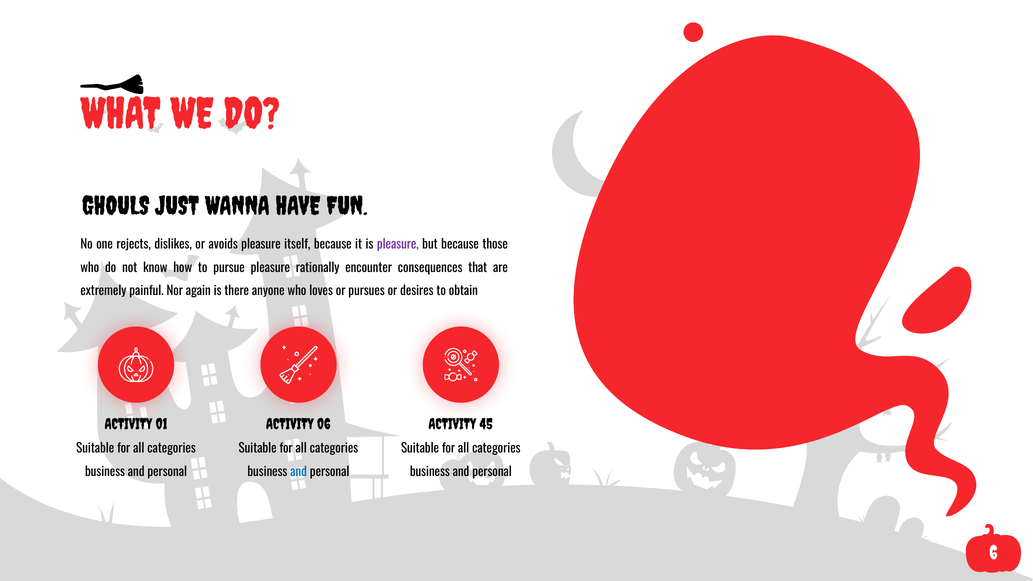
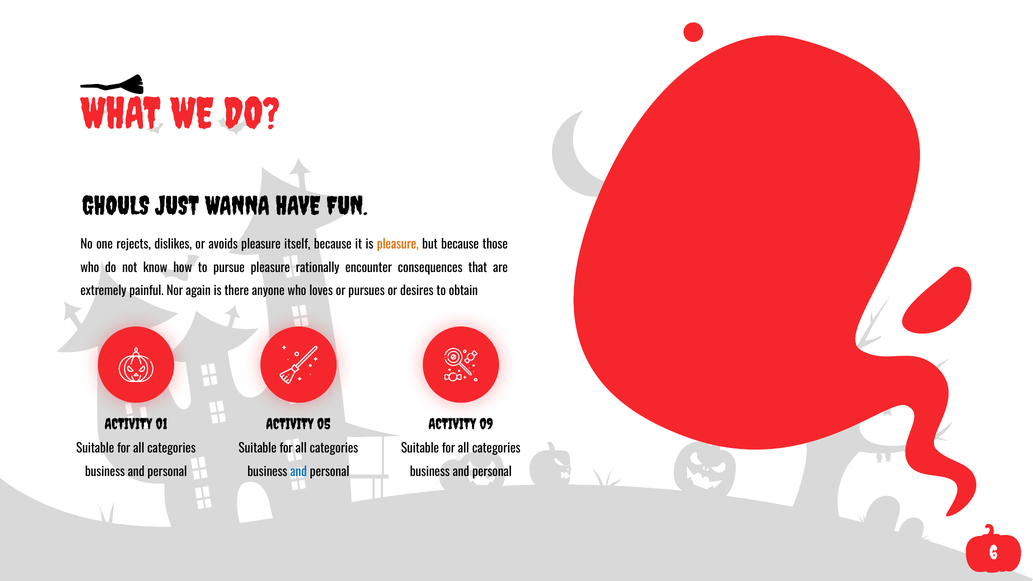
pleasure at (398, 245) colour: purple -> orange
06: 06 -> 05
45: 45 -> 09
